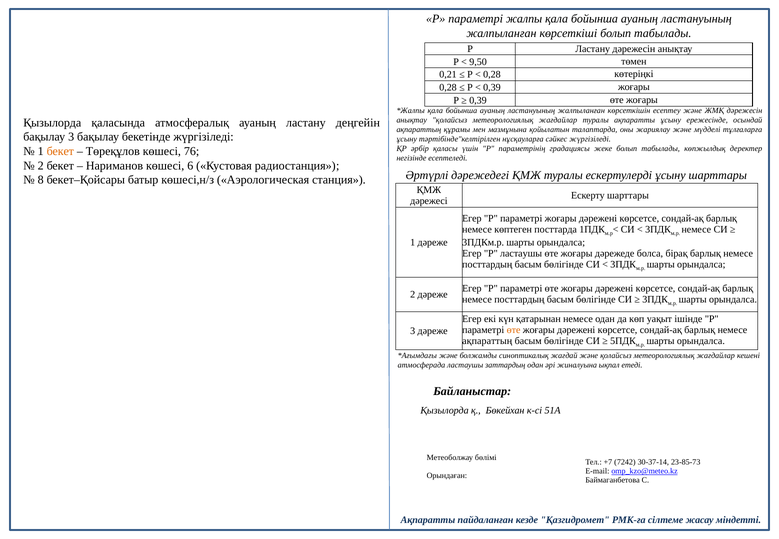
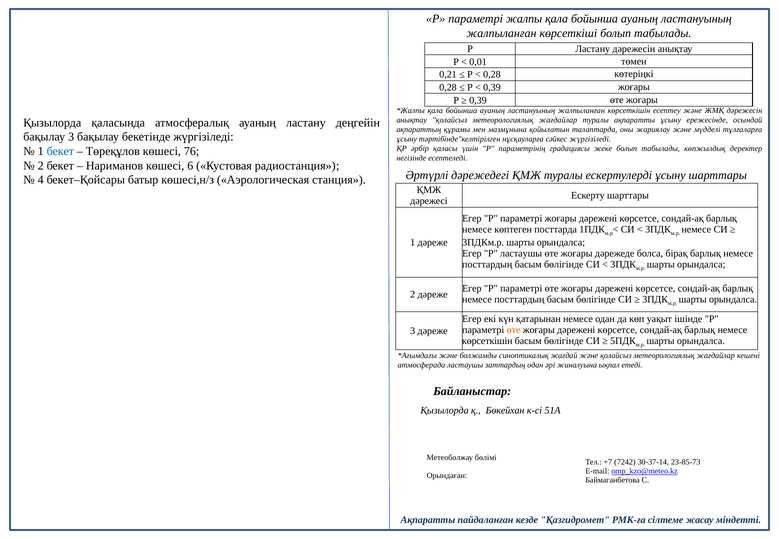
9,50: 9,50 -> 0,01
бекет at (60, 151) colour: orange -> blue
8: 8 -> 4
ақпараттың at (487, 341): ақпараттың -> көрсеткішін
